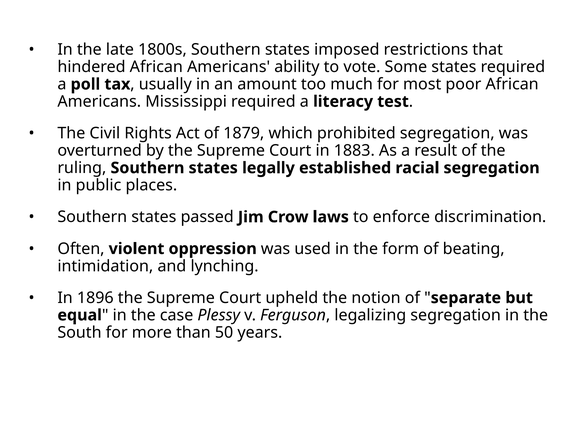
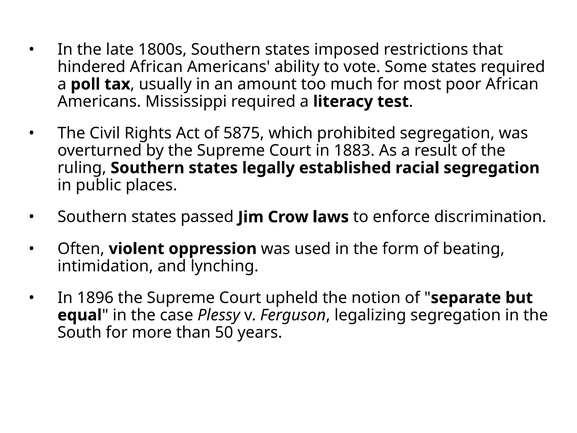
1879: 1879 -> 5875
